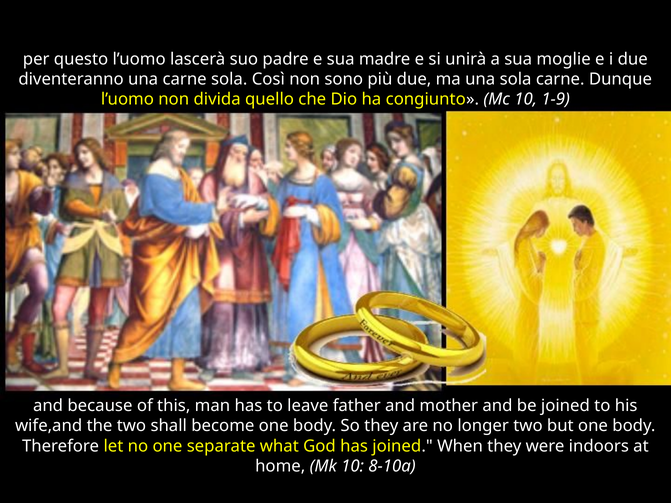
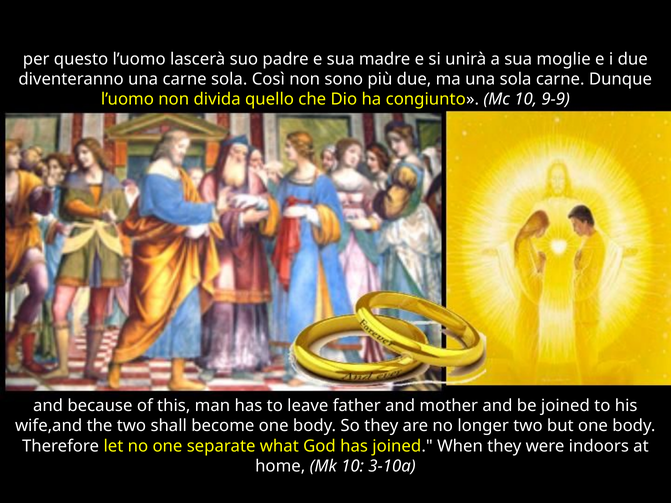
1-9: 1-9 -> 9-9
8-10a: 8-10a -> 3-10a
